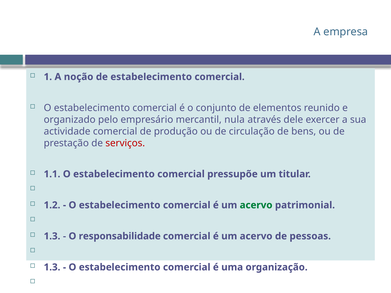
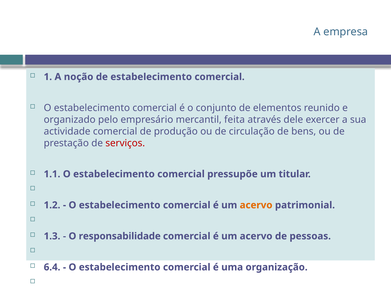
nula: nula -> feita
acervo at (256, 205) colour: green -> orange
1.3 at (52, 267): 1.3 -> 6.4
